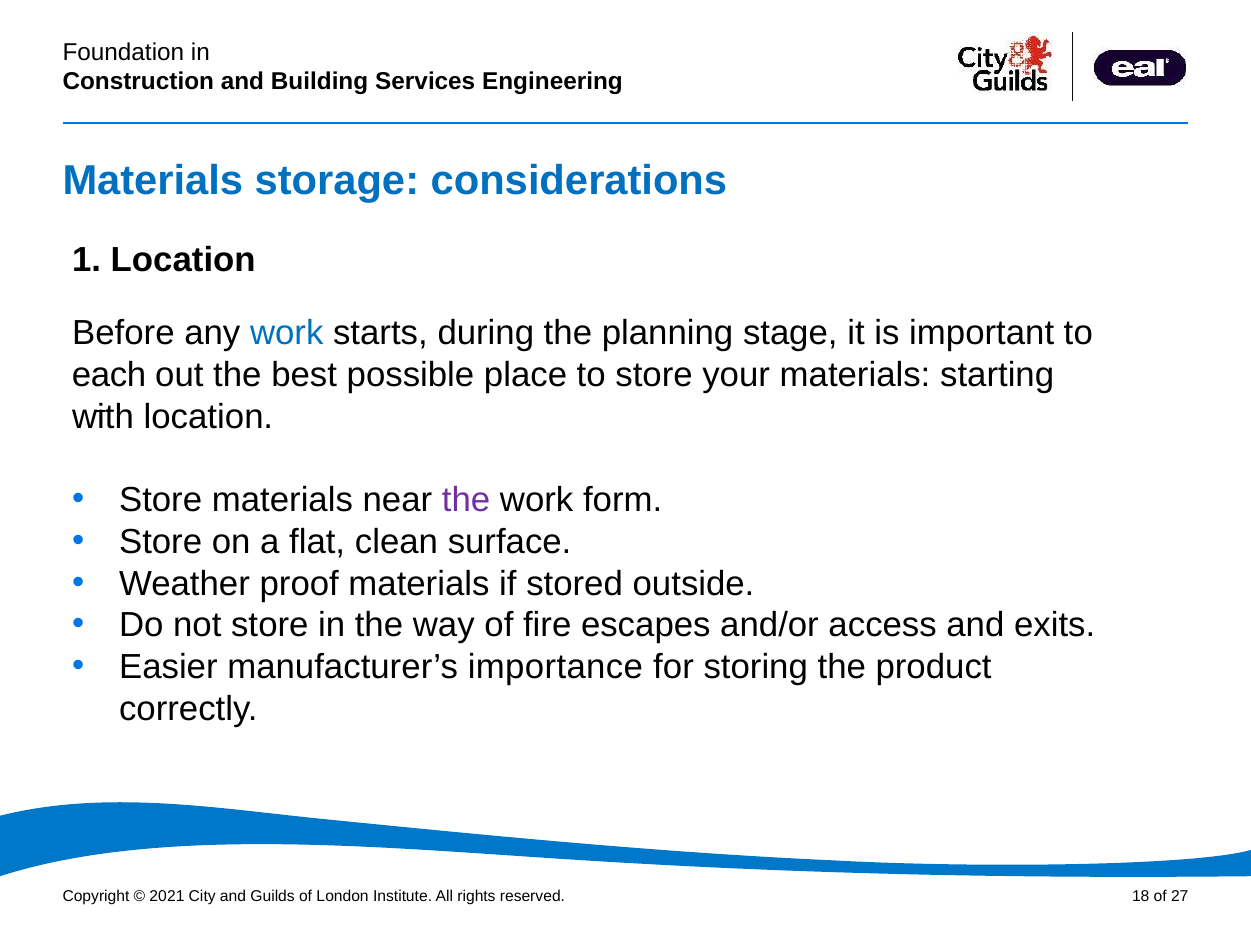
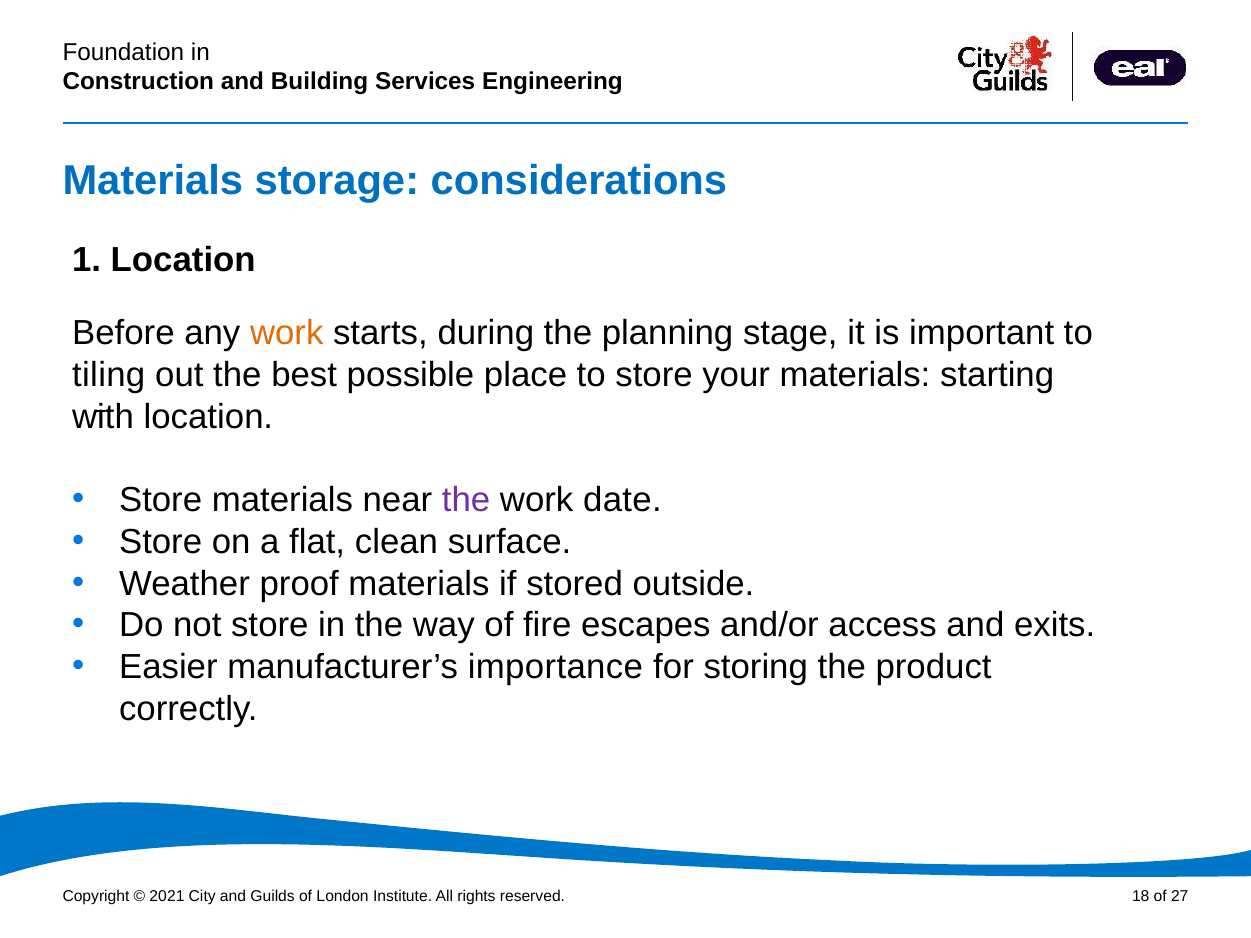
work at (287, 334) colour: blue -> orange
each: each -> tiling
form: form -> date
